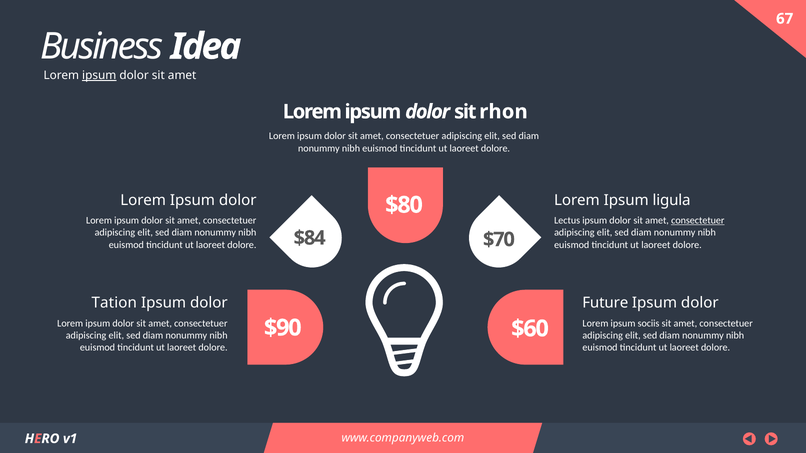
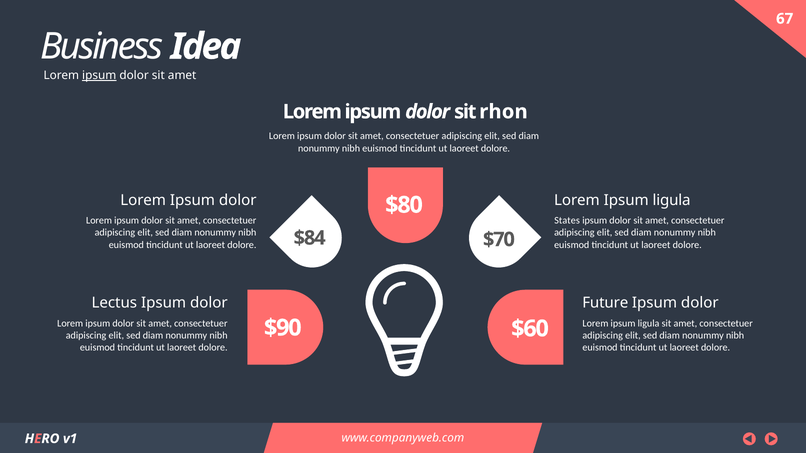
Lectus: Lectus -> States
consectetuer at (698, 221) underline: present -> none
Tation: Tation -> Lectus
sociis at (649, 324): sociis -> ligula
